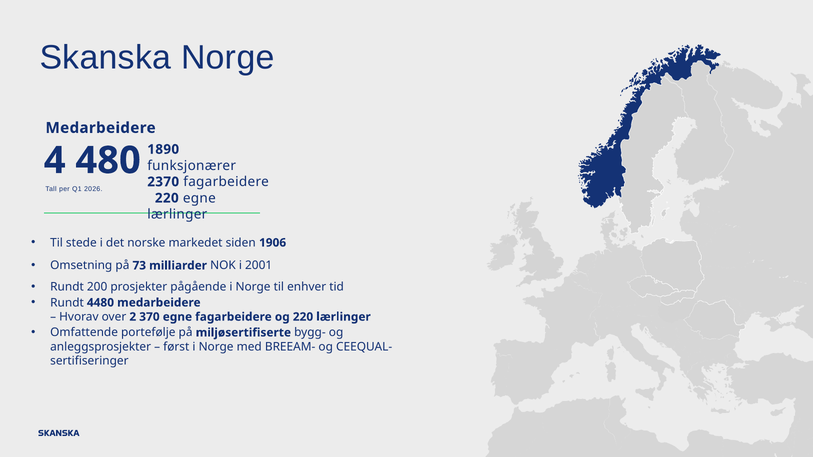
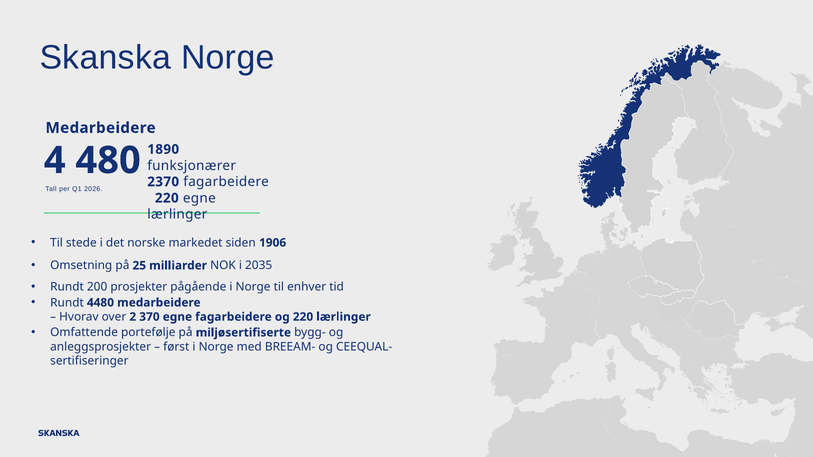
73: 73 -> 25
2001: 2001 -> 2035
